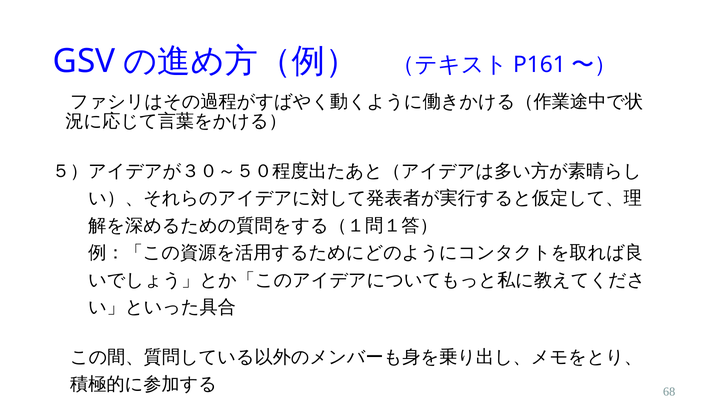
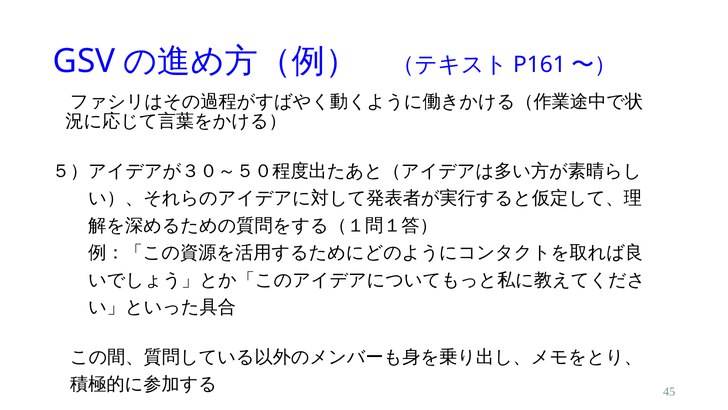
68: 68 -> 45
